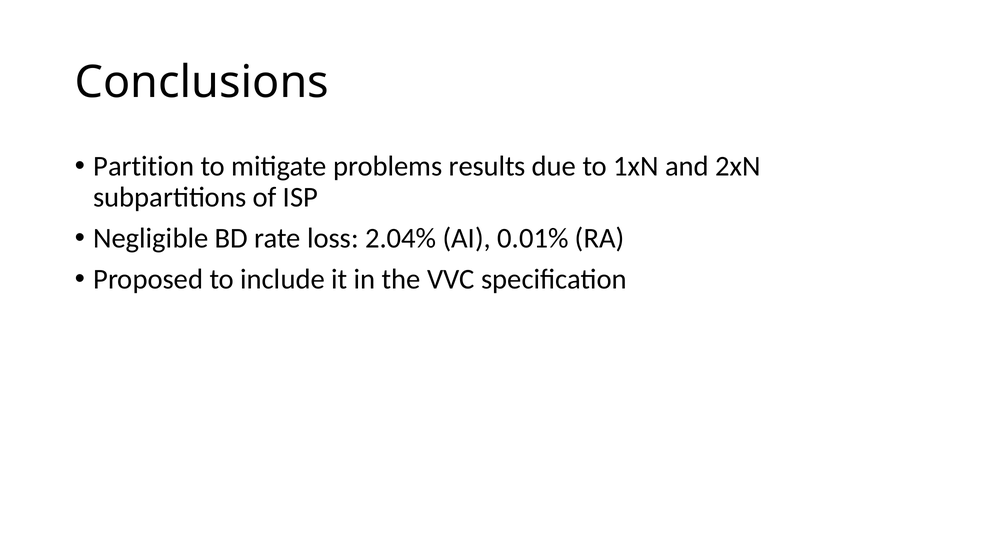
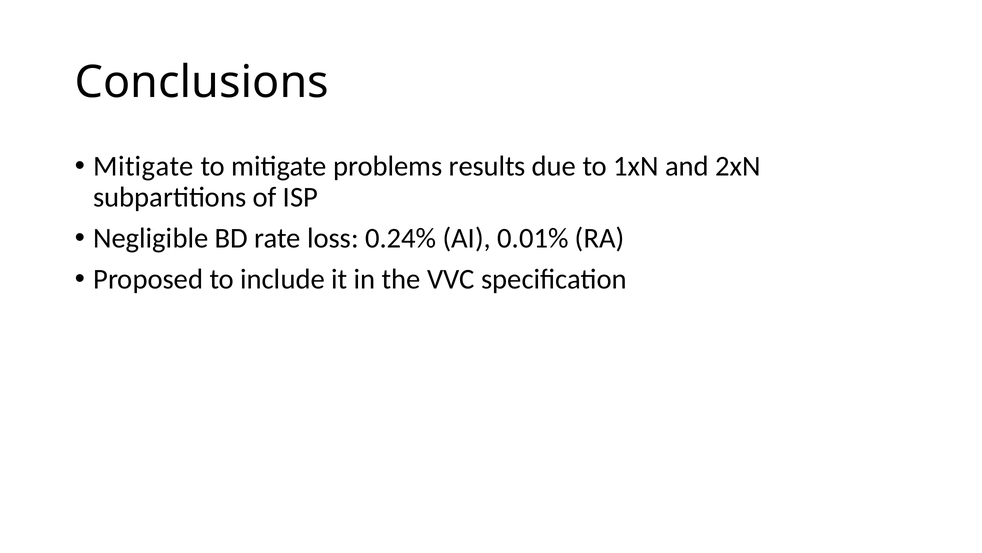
Partition at (144, 166): Partition -> Mitigate
2.04%: 2.04% -> 0.24%
